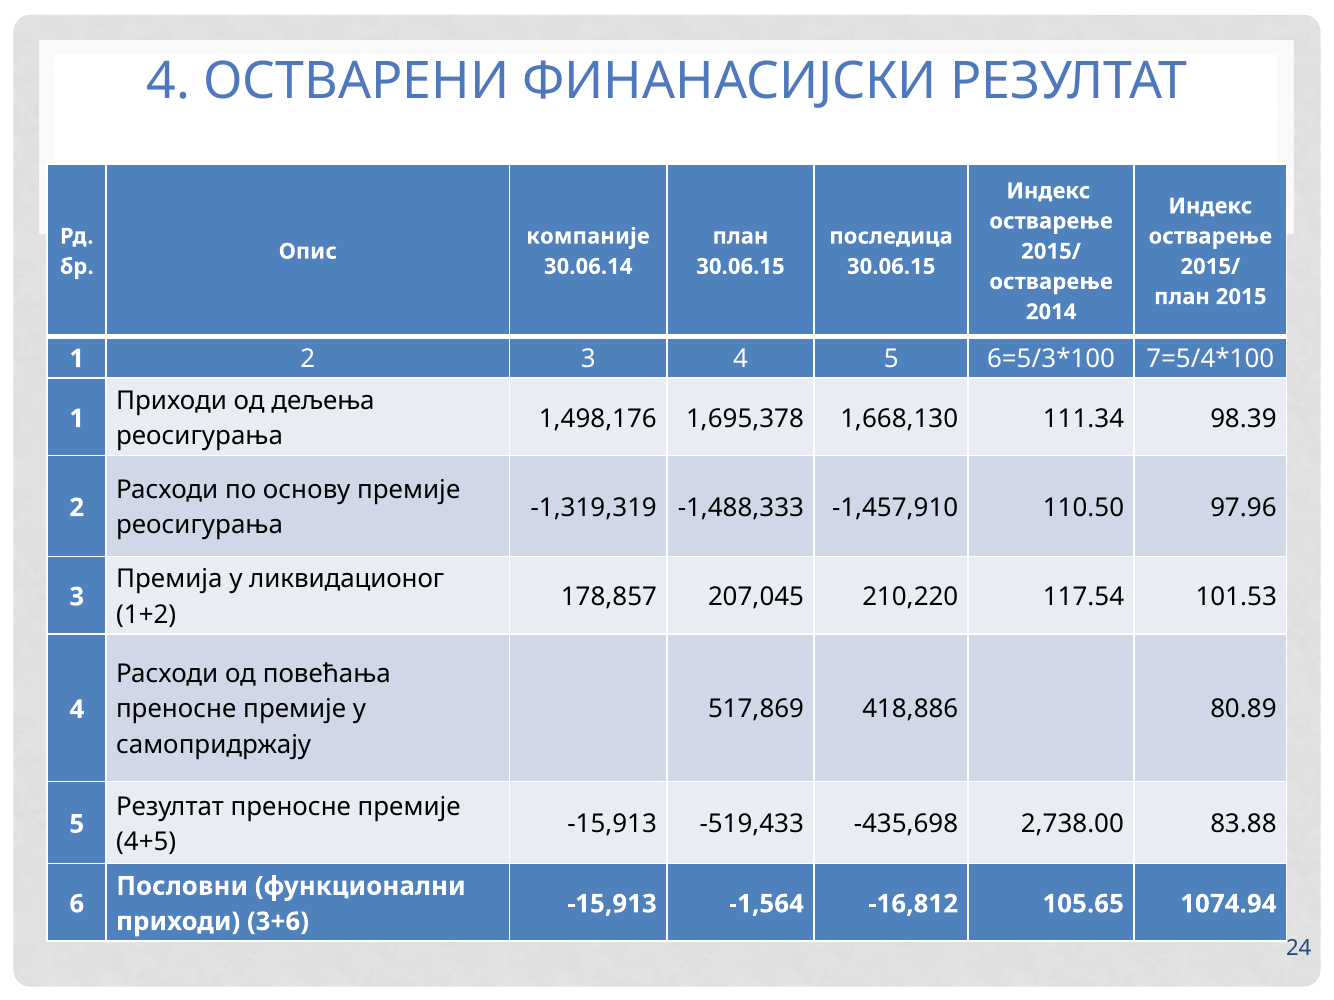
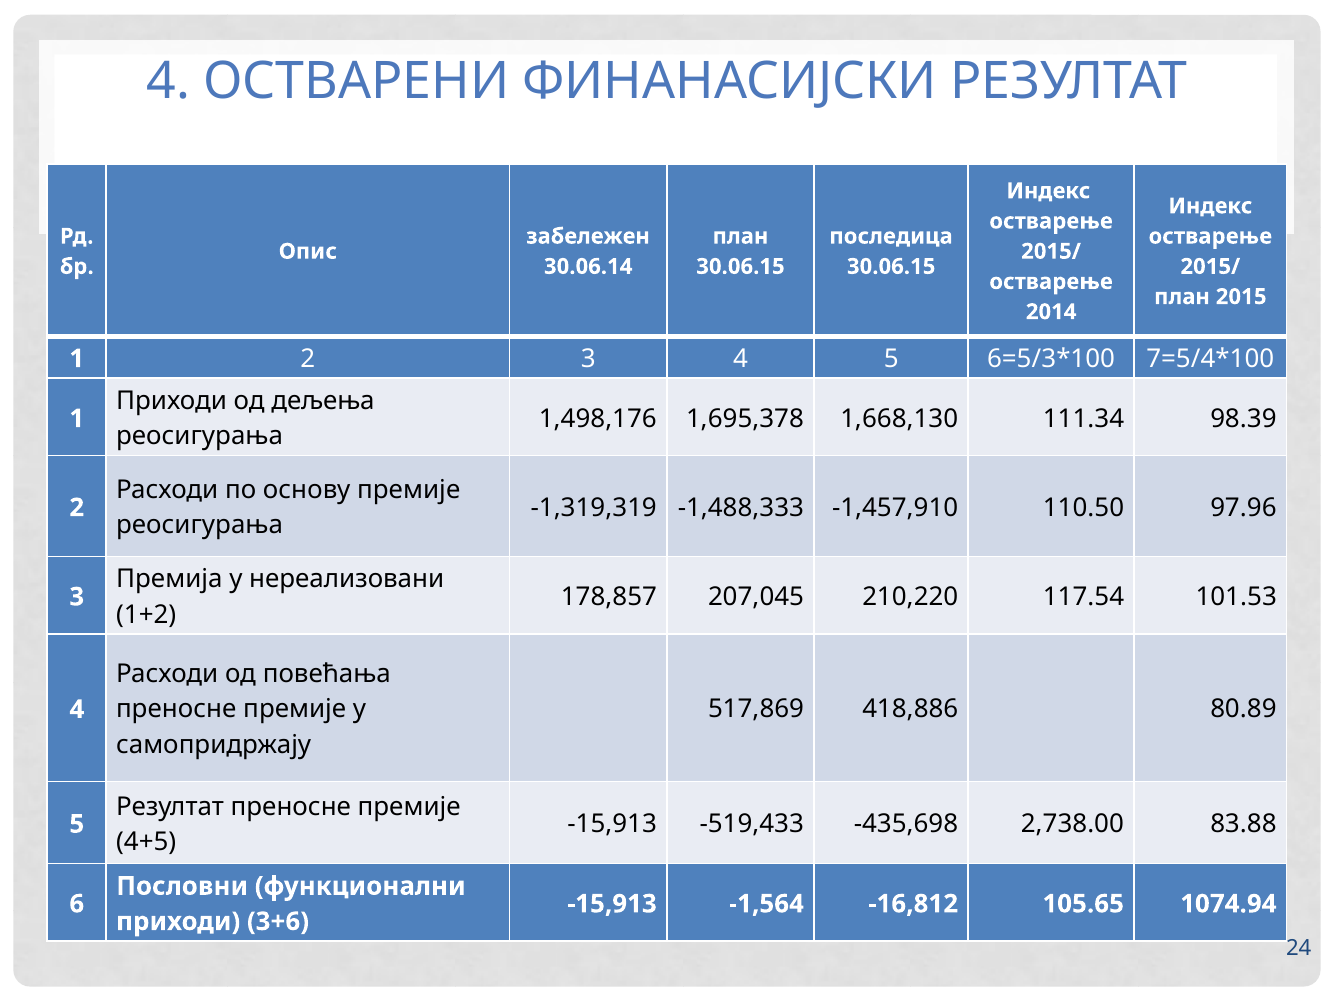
компаније: компаније -> забележен
ликвидационог: ликвидационог -> нереализовани
